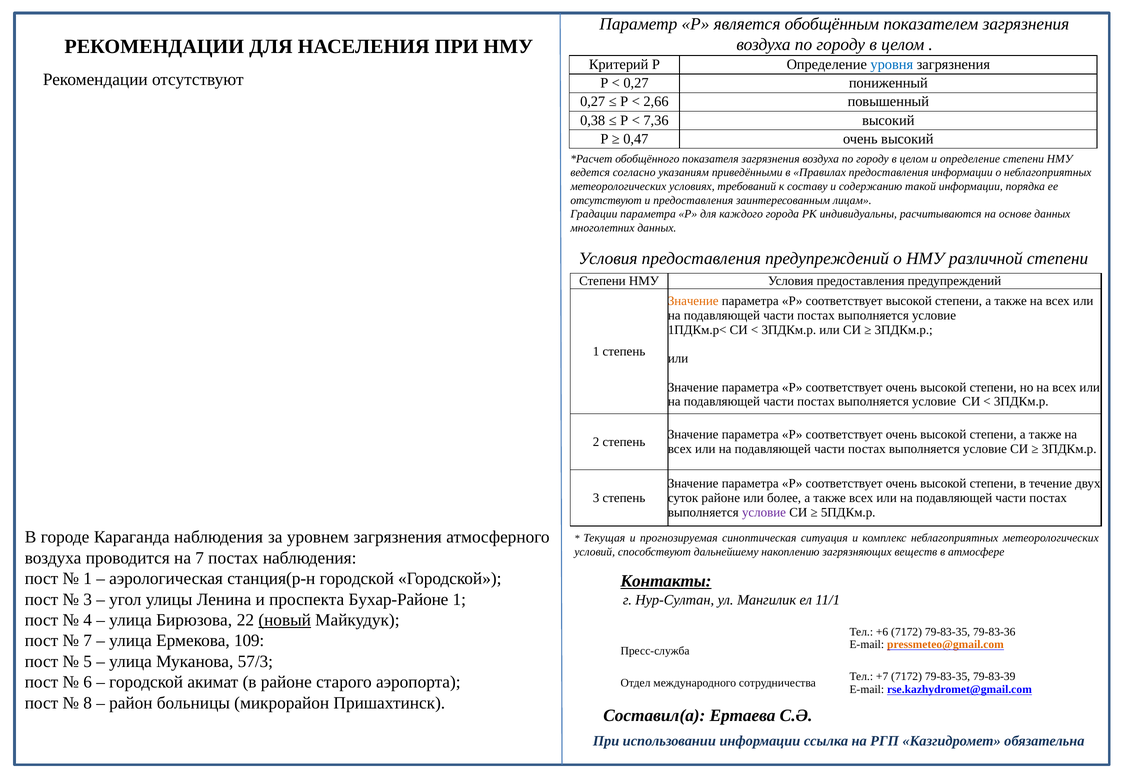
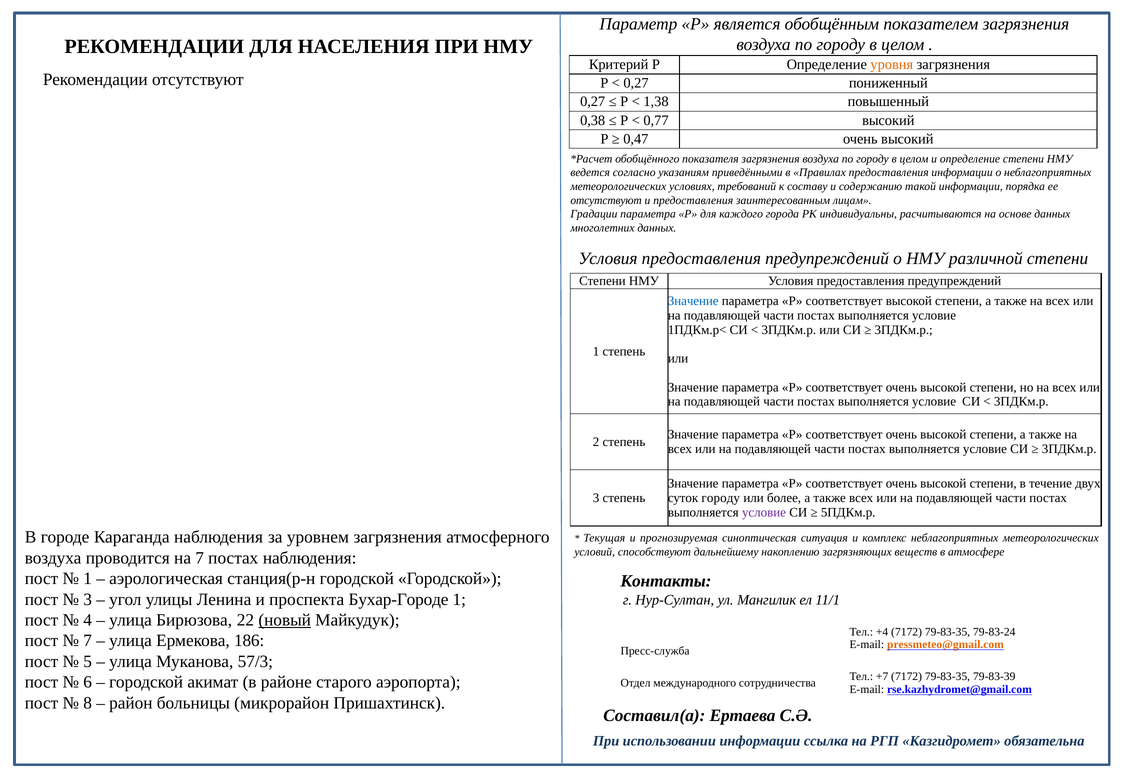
уровня colour: blue -> orange
2,66: 2,66 -> 1,38
7,36: 7,36 -> 0,77
Значение at (693, 301) colour: orange -> blue
суток районе: районе -> городу
Контакты underline: present -> none
Бухар-Районе: Бухар-Районе -> Бухар-Городе
+6: +6 -> +4
79-83-36: 79-83-36 -> 79-83-24
109: 109 -> 186
